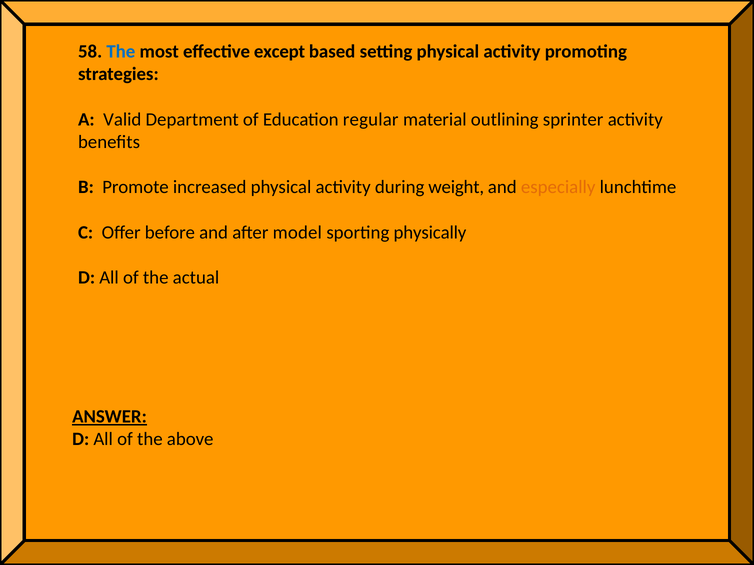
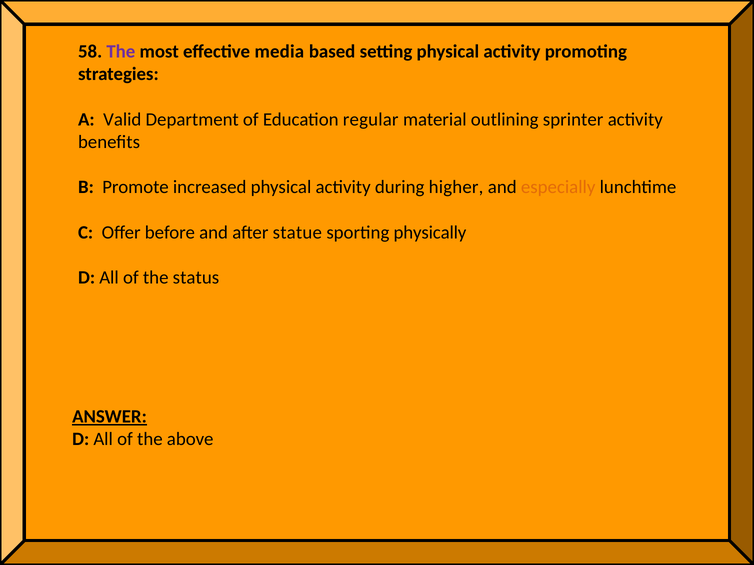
The at (121, 52) colour: blue -> purple
except: except -> media
weight: weight -> higher
model: model -> statue
actual: actual -> status
